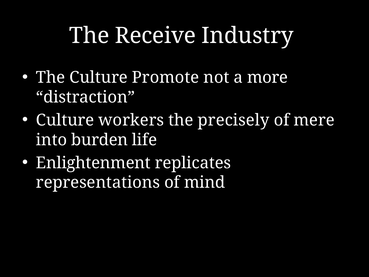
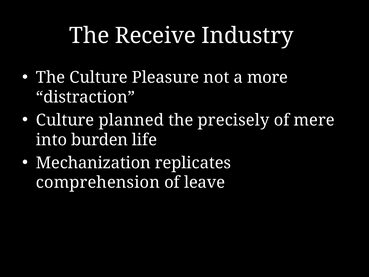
Promote: Promote -> Pleasure
workers: workers -> planned
Enlightenment: Enlightenment -> Mechanization
representations: representations -> comprehension
mind: mind -> leave
